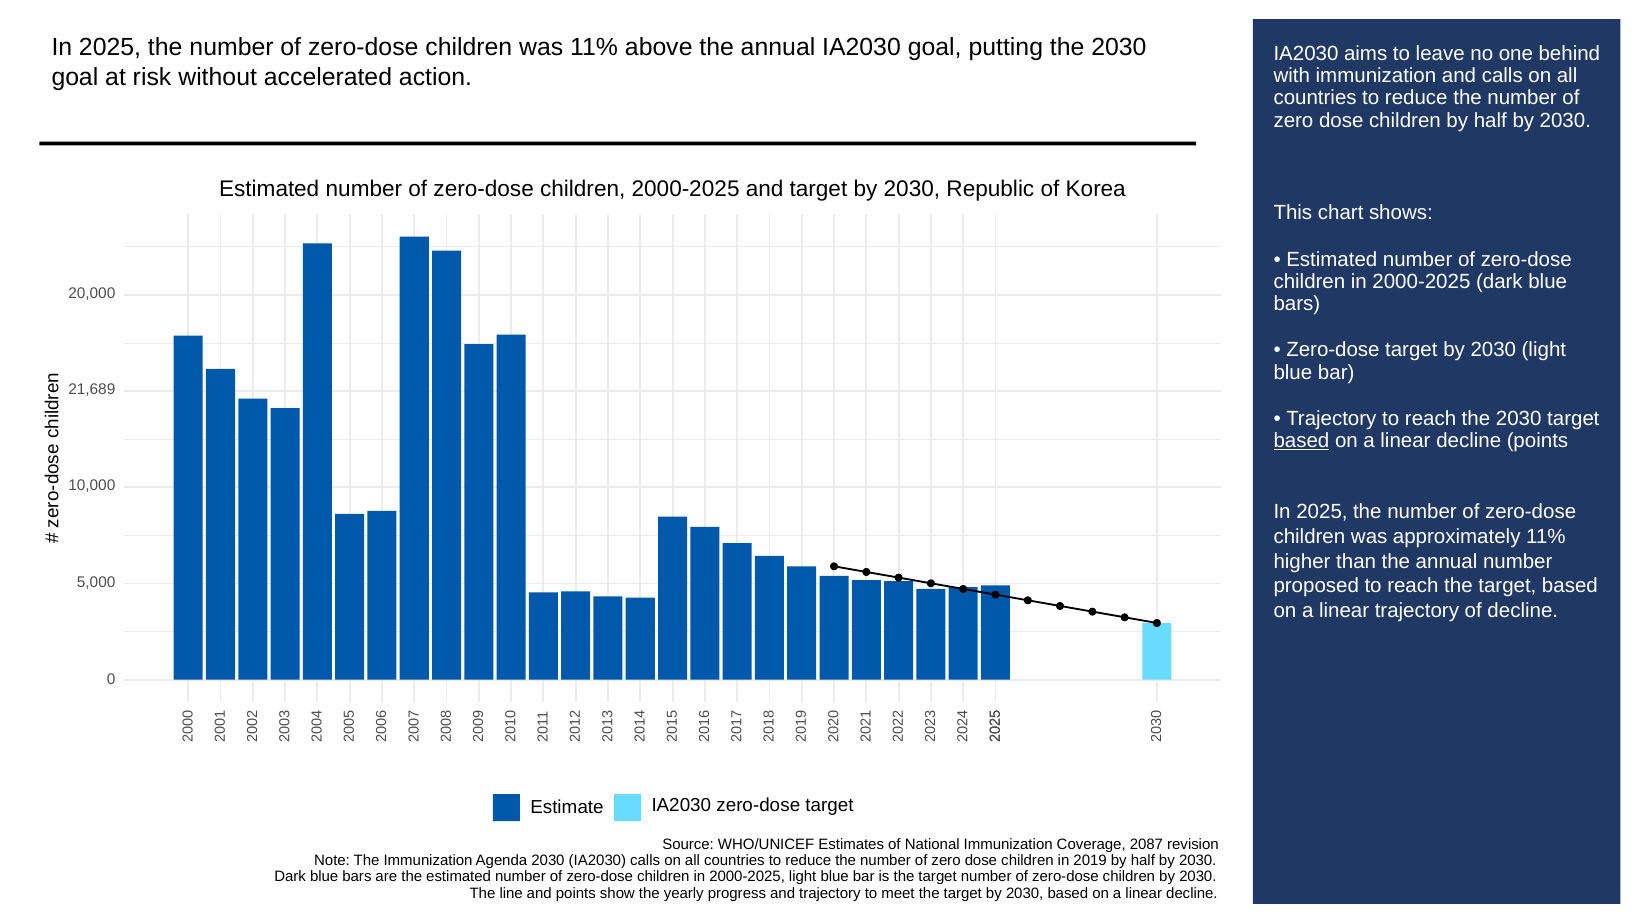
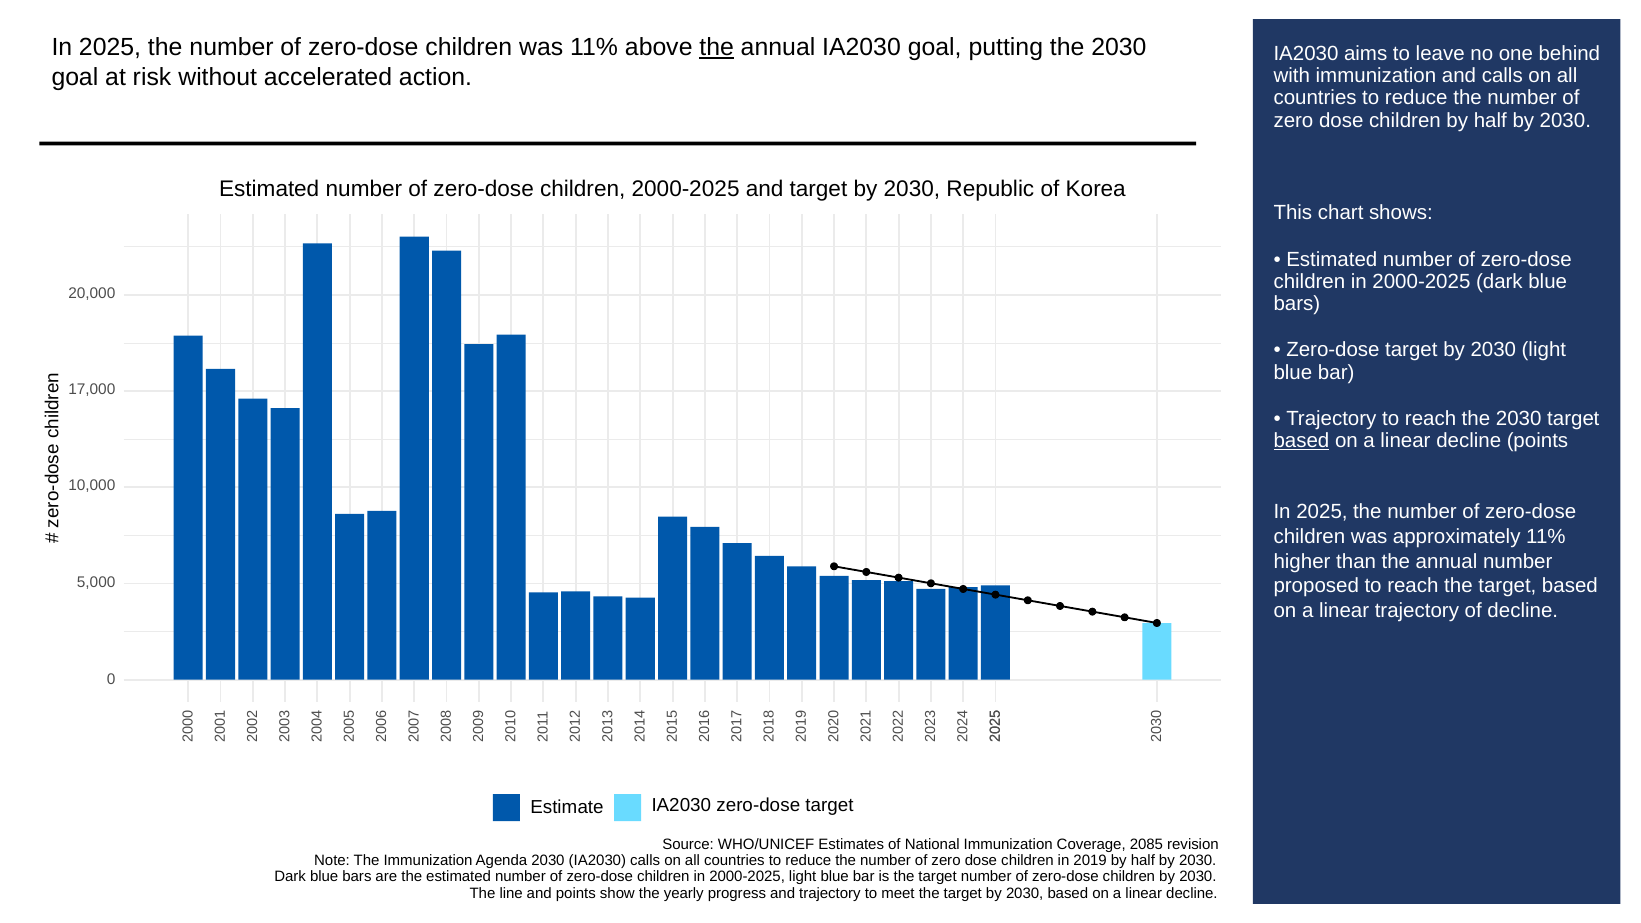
the at (717, 47) underline: none -> present
21,689: 21,689 -> 17,000
2087: 2087 -> 2085
